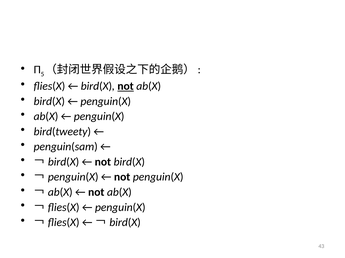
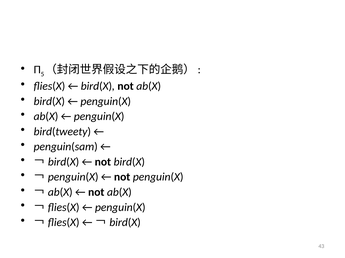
not at (126, 86) underline: present -> none
